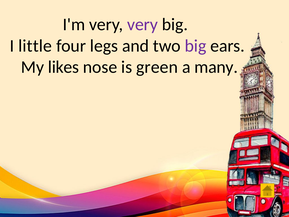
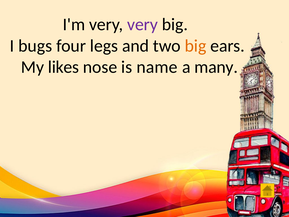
little: little -> bugs
big at (196, 46) colour: purple -> orange
green: green -> name
